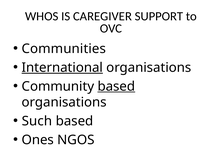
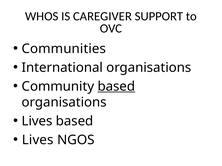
International underline: present -> none
Such at (37, 121): Such -> Lives
Ones at (38, 140): Ones -> Lives
